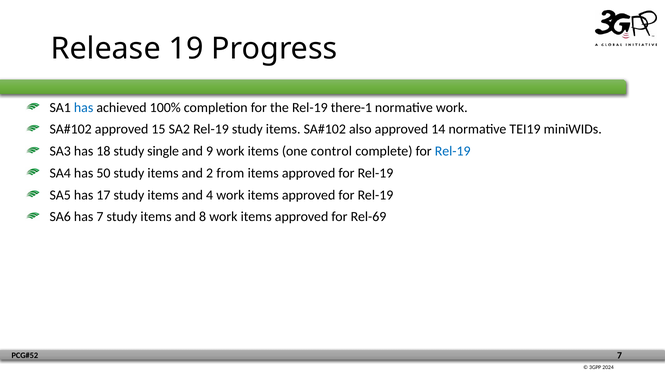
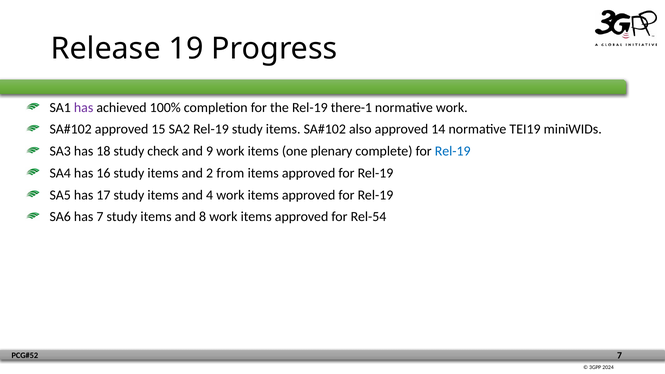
has at (84, 107) colour: blue -> purple
single: single -> check
control: control -> plenary
50: 50 -> 16
Rel-69: Rel-69 -> Rel-54
